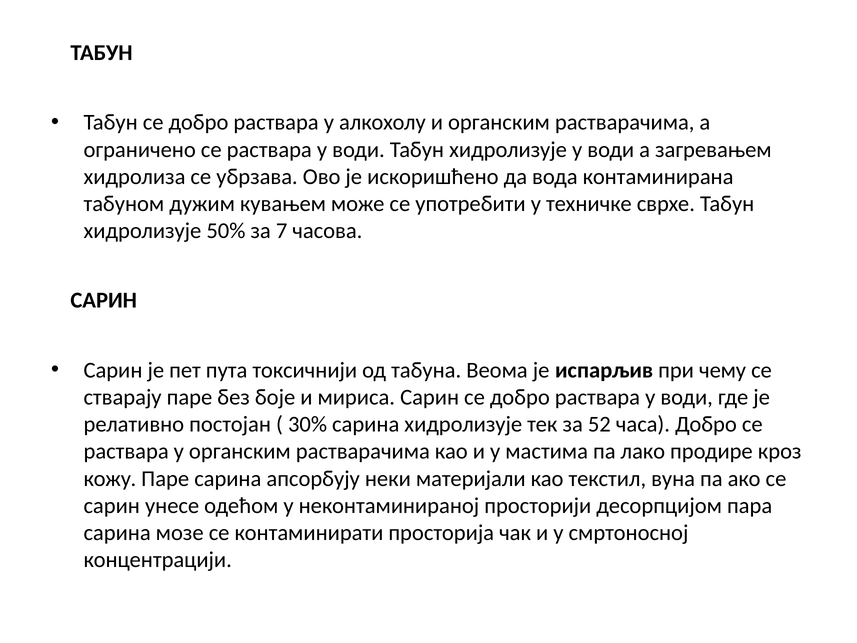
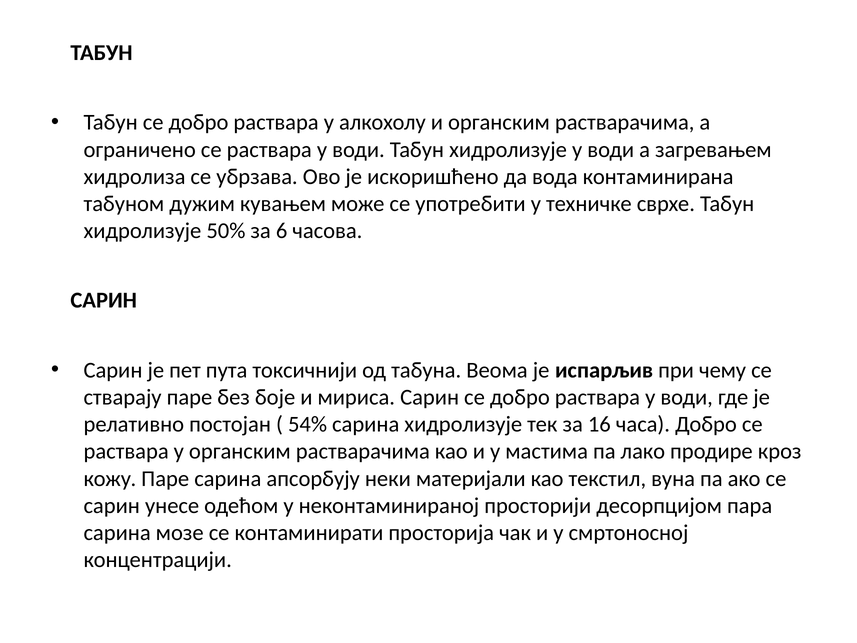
7: 7 -> 6
30%: 30% -> 54%
52: 52 -> 16
